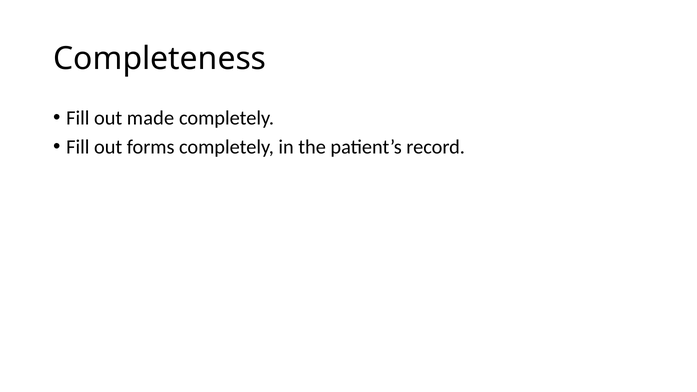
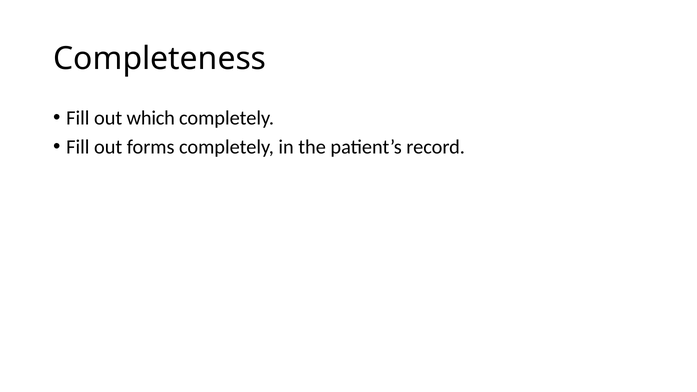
made: made -> which
